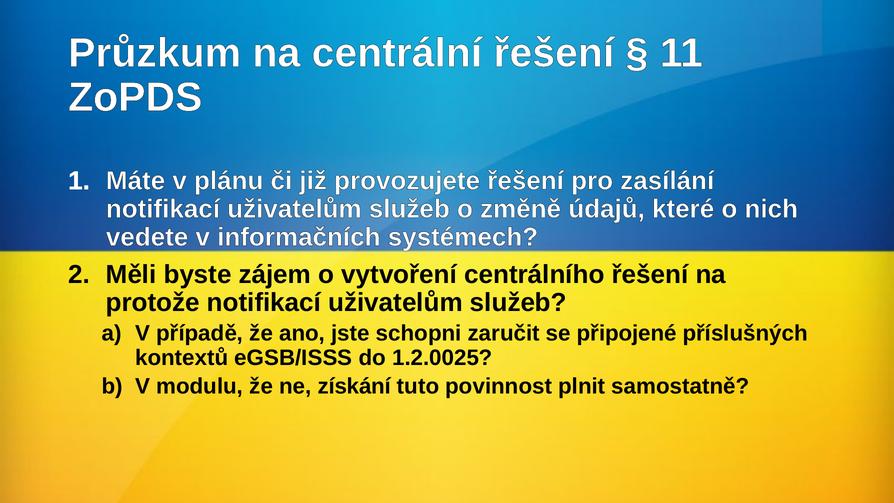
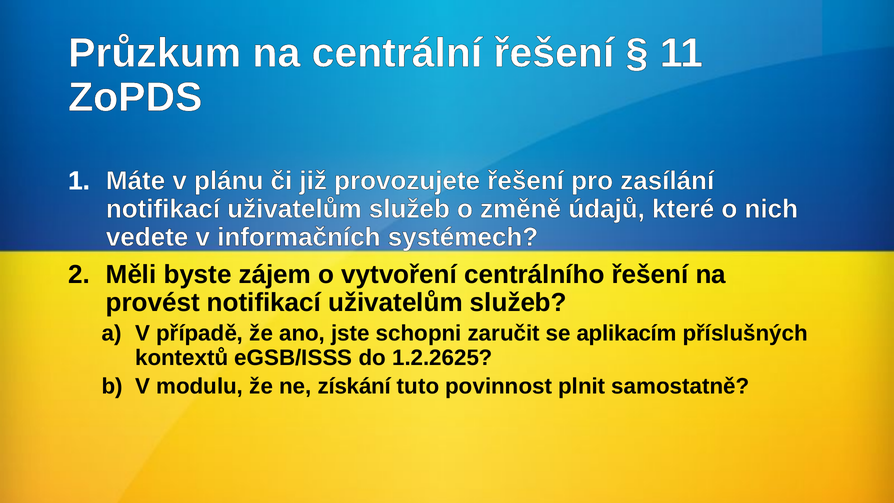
protože: protože -> provést
připojené: připojené -> aplikacím
1.2.0025: 1.2.0025 -> 1.2.2625
